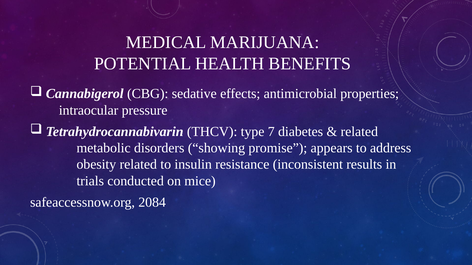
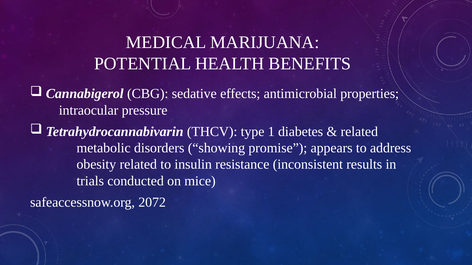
7: 7 -> 1
2084: 2084 -> 2072
